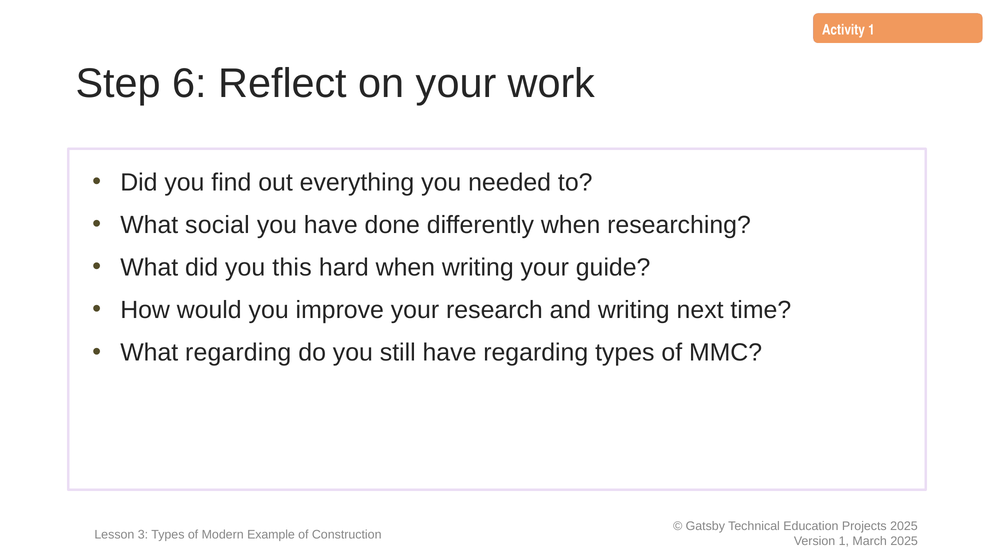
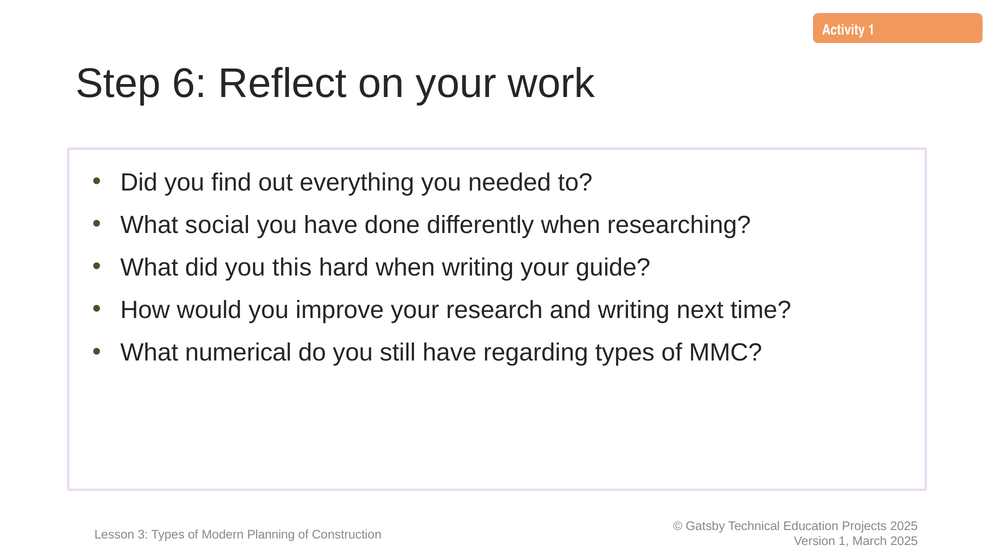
What regarding: regarding -> numerical
Example: Example -> Planning
